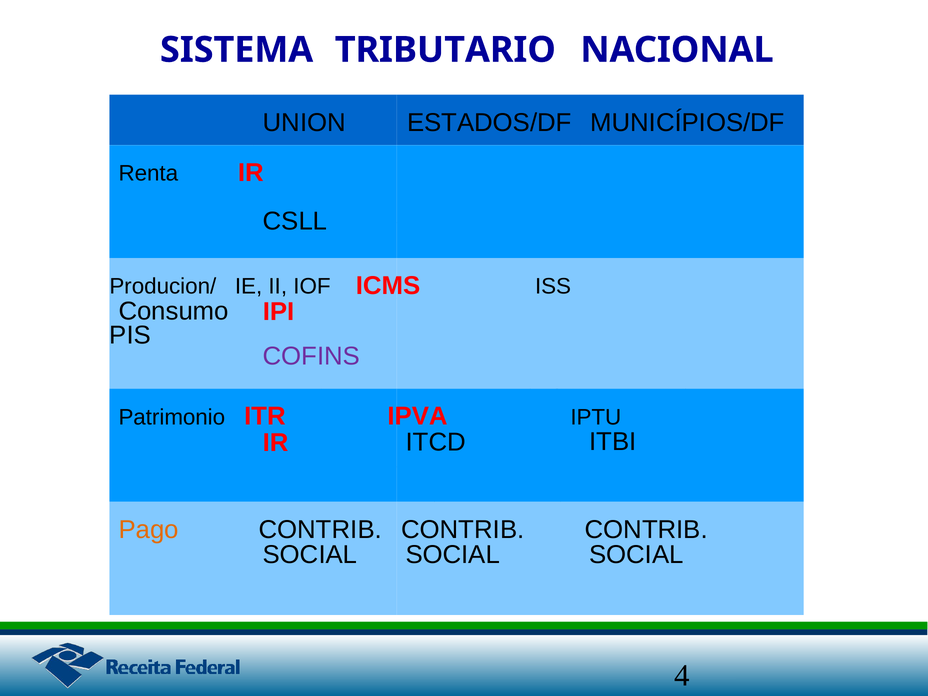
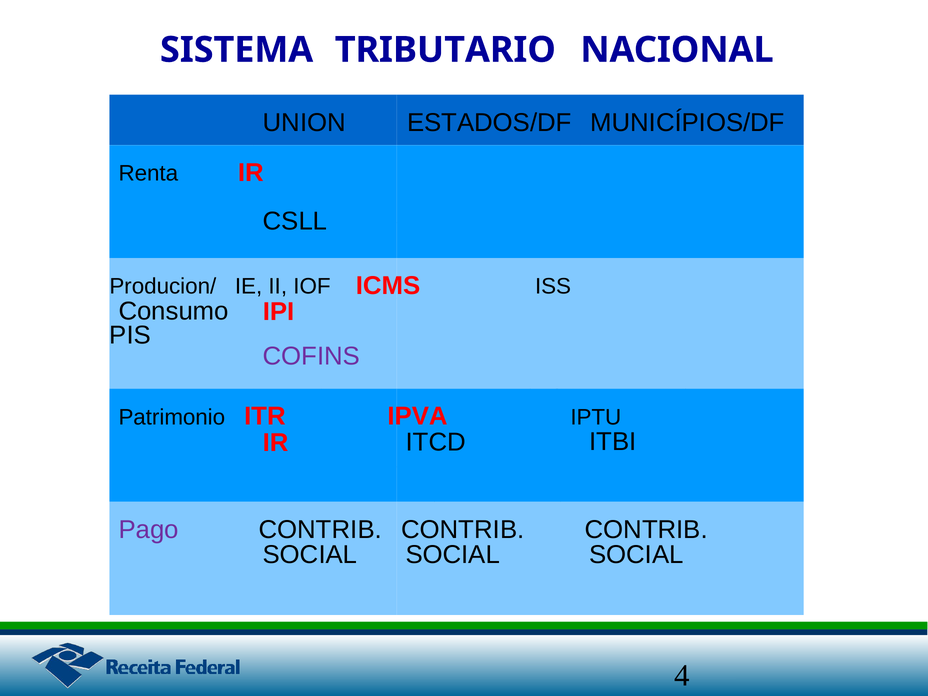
Pago colour: orange -> purple
